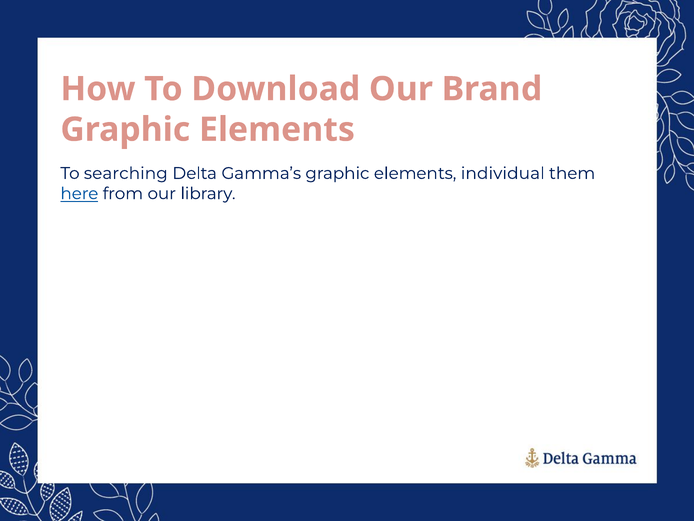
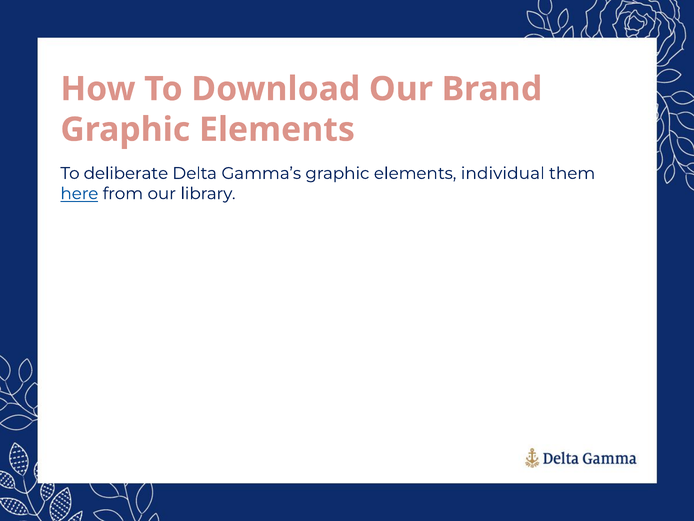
searching: searching -> deliberate
